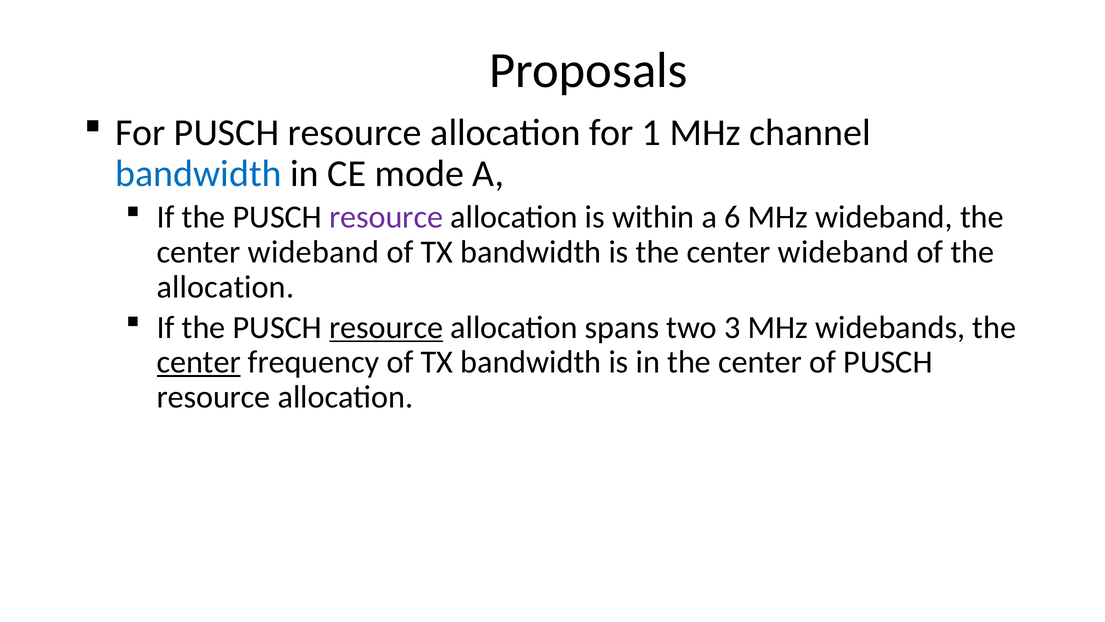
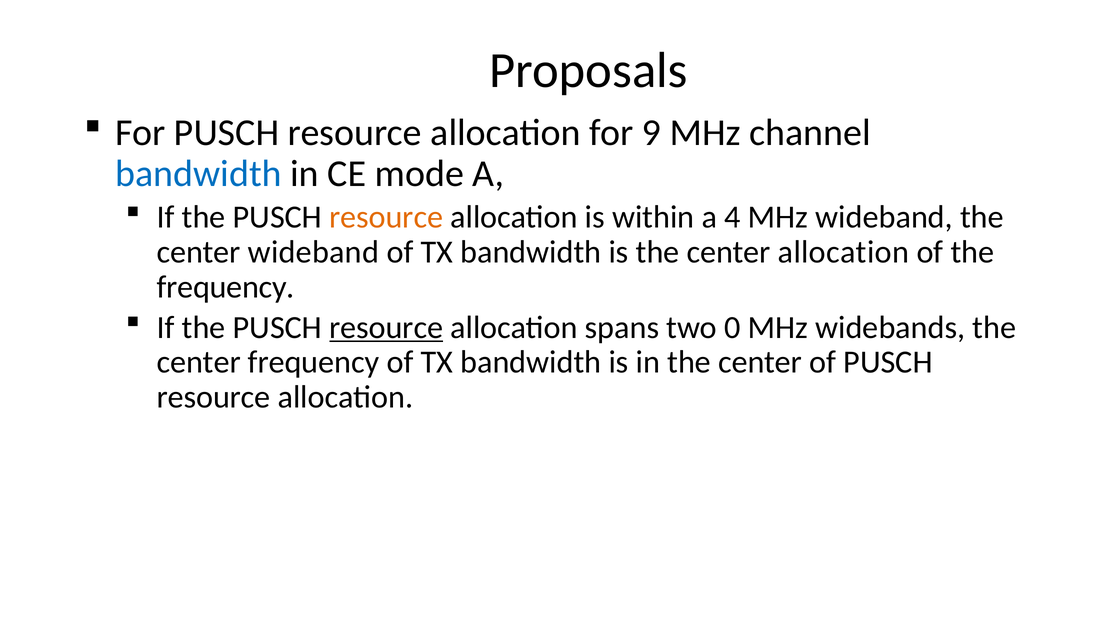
1: 1 -> 9
resource at (386, 217) colour: purple -> orange
6: 6 -> 4
is the center wideband: wideband -> allocation
allocation at (225, 287): allocation -> frequency
3: 3 -> 0
center at (199, 362) underline: present -> none
